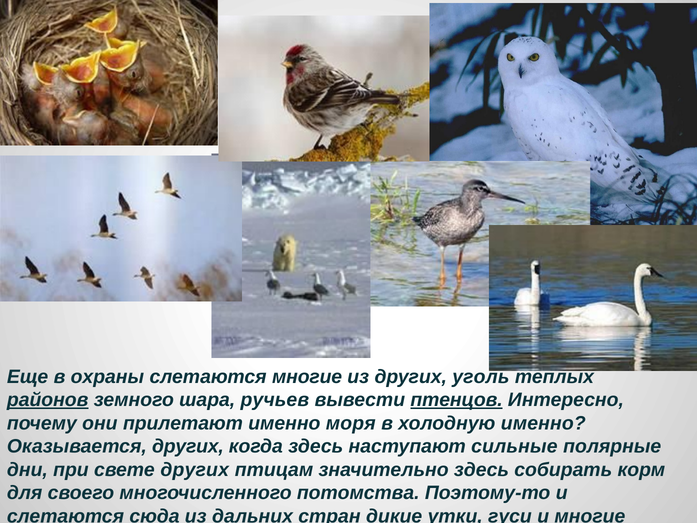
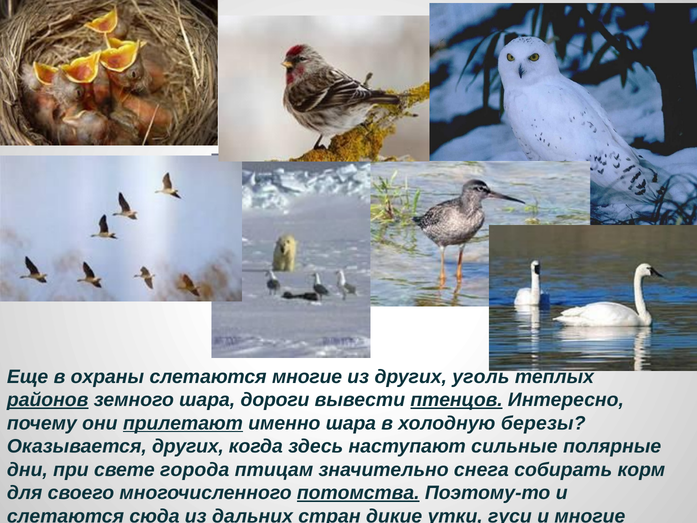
ручьев: ручьев -> дороги
прилетают underline: none -> present
именно моря: моря -> шара
холодную именно: именно -> березы
свете других: других -> города
значительно здесь: здесь -> снега
потомства underline: none -> present
